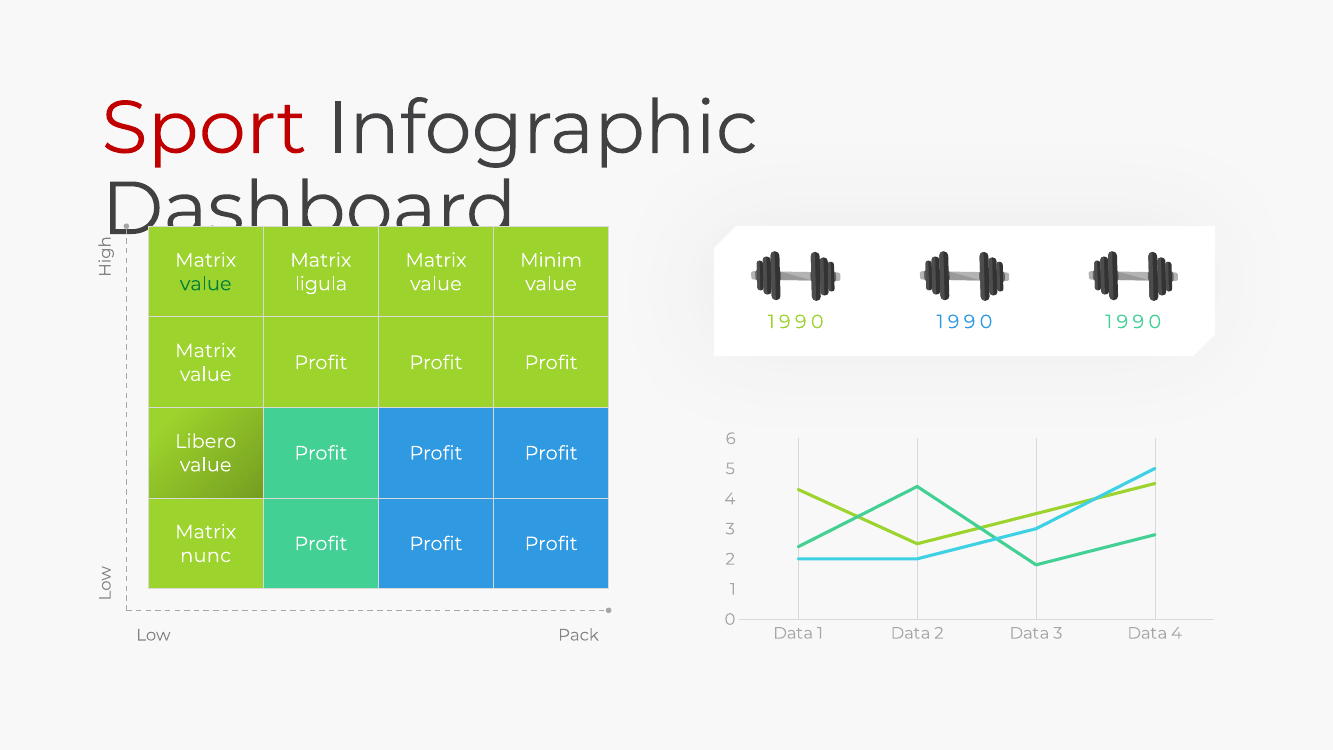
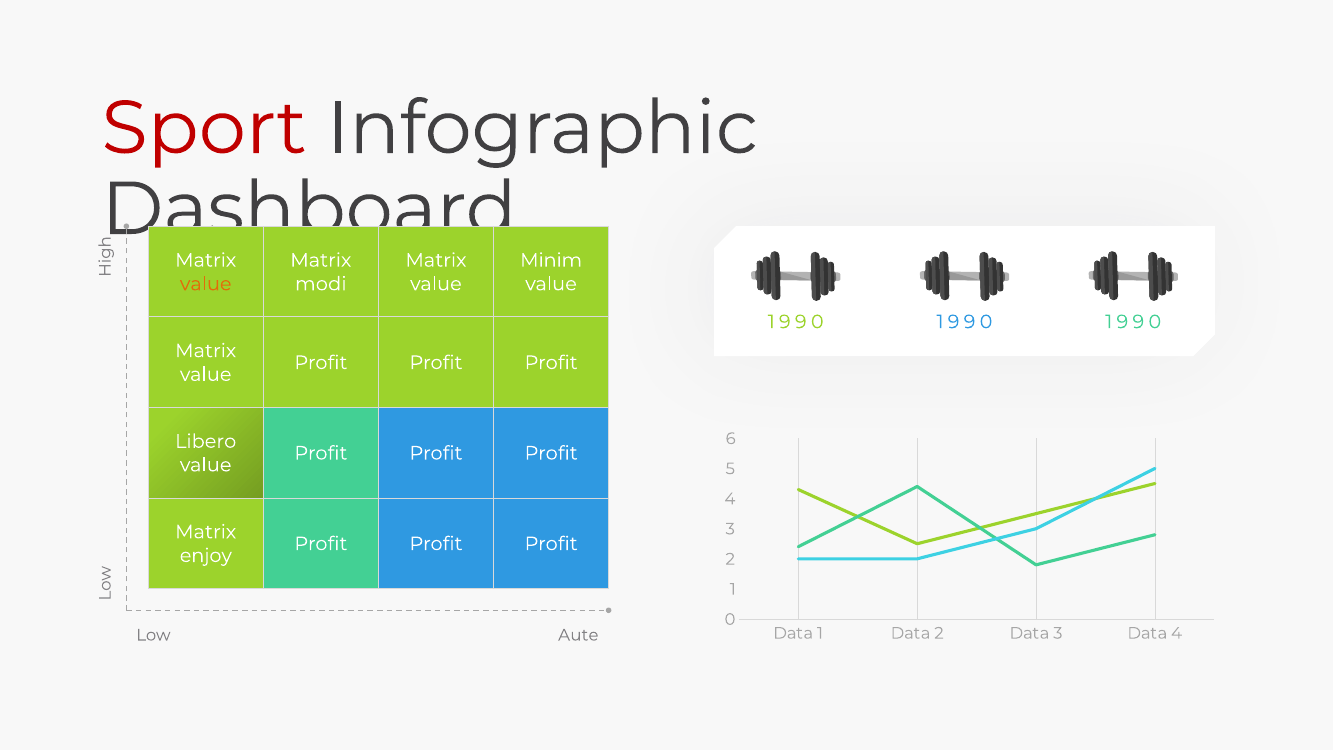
value at (206, 284) colour: green -> orange
ligula: ligula -> modi
nunc: nunc -> enjoy
Pack: Pack -> Aute
